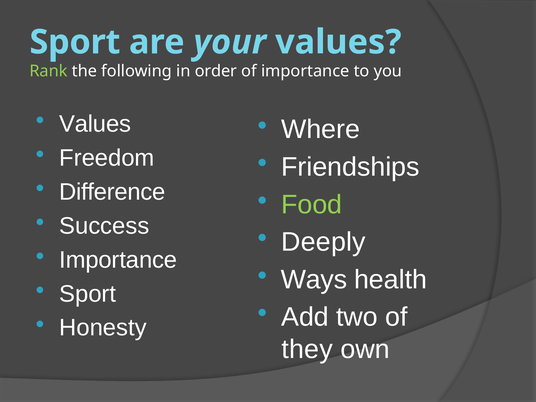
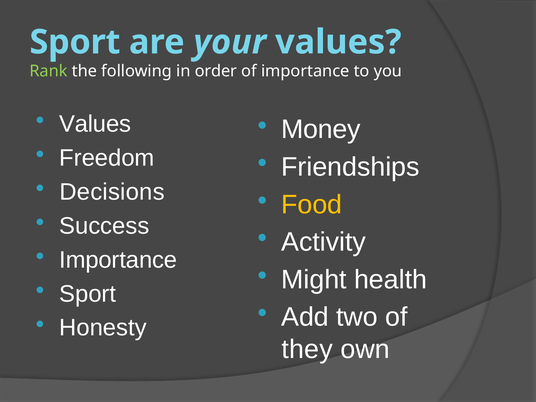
Where: Where -> Money
Difference: Difference -> Decisions
Food colour: light green -> yellow
Deeply: Deeply -> Activity
Ways: Ways -> Might
